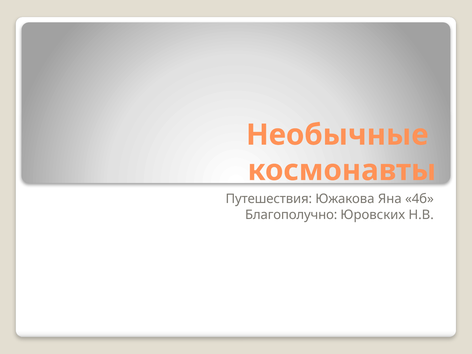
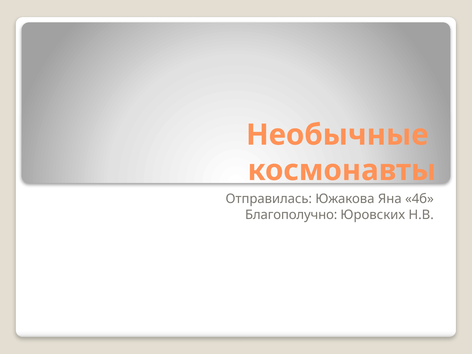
Путешествия: Путешествия -> Отправилась
